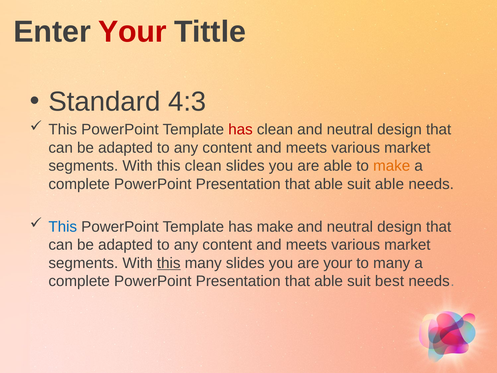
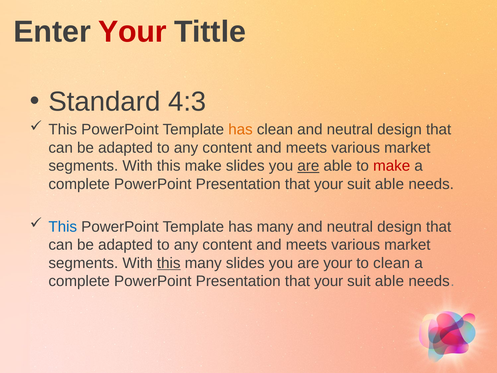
has at (240, 129) colour: red -> orange
this clean: clean -> make
are at (308, 166) underline: none -> present
make at (392, 166) colour: orange -> red
able at (329, 184): able -> your
has make: make -> many
to many: many -> clean
able at (329, 281): able -> your
best at (389, 281): best -> able
